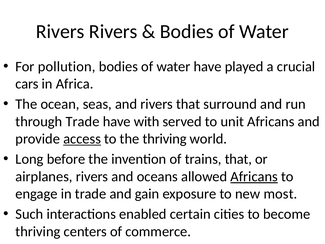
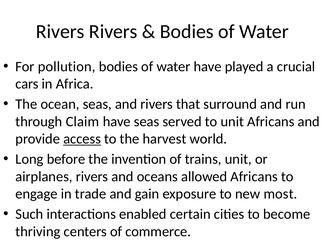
through Trade: Trade -> Claim
have with: with -> seas
the thriving: thriving -> harvest
trains that: that -> unit
Africans at (254, 176) underline: present -> none
